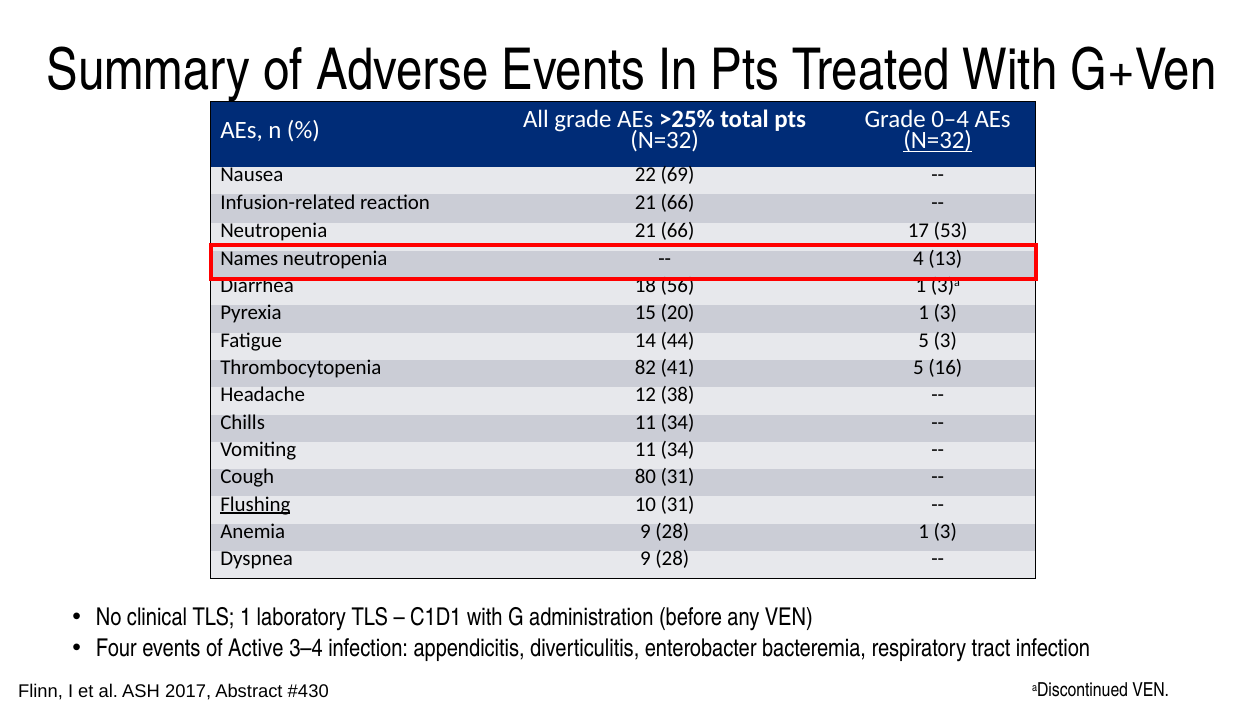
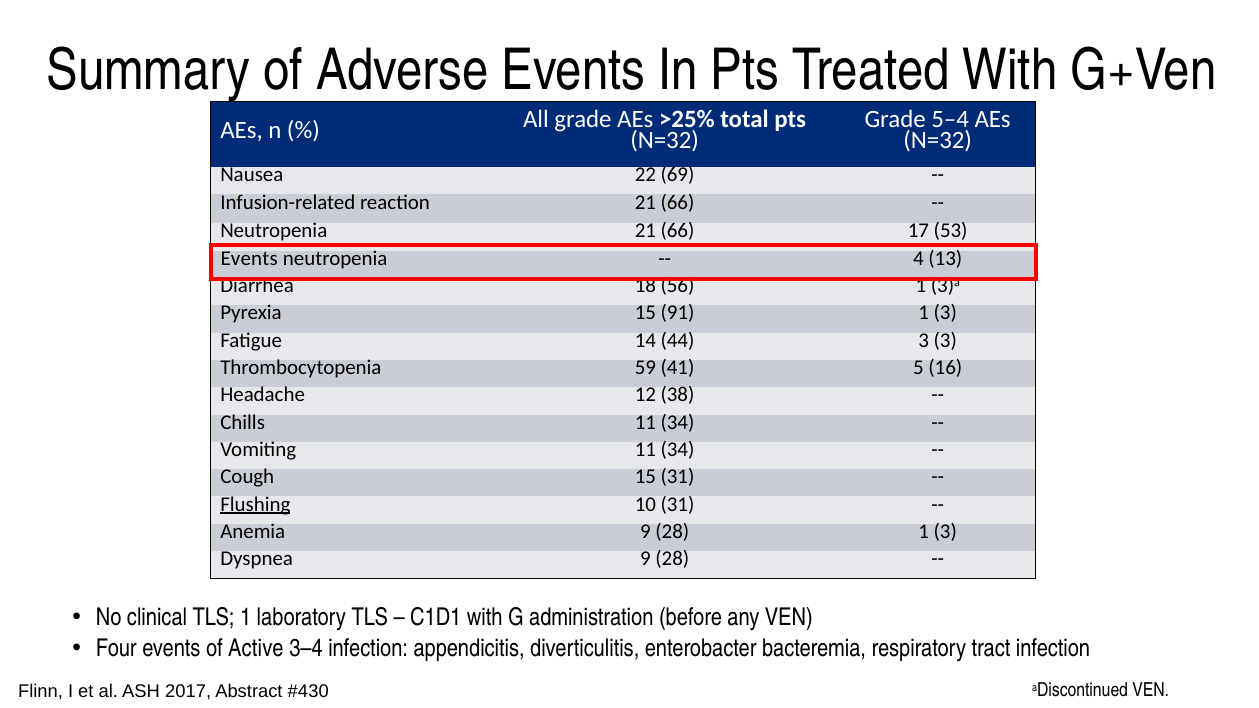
0–4: 0–4 -> 5–4
N=32 at (938, 141) underline: present -> none
Names at (249, 258): Names -> Events
20: 20 -> 91
44 5: 5 -> 3
82: 82 -> 59
Cough 80: 80 -> 15
